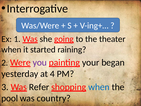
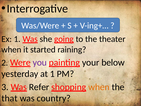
began: began -> below
at 4: 4 -> 1
when at (99, 87) colour: blue -> orange
pool: pool -> that
